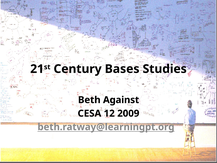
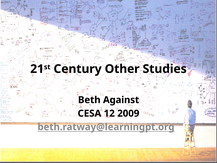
Bases: Bases -> Other
